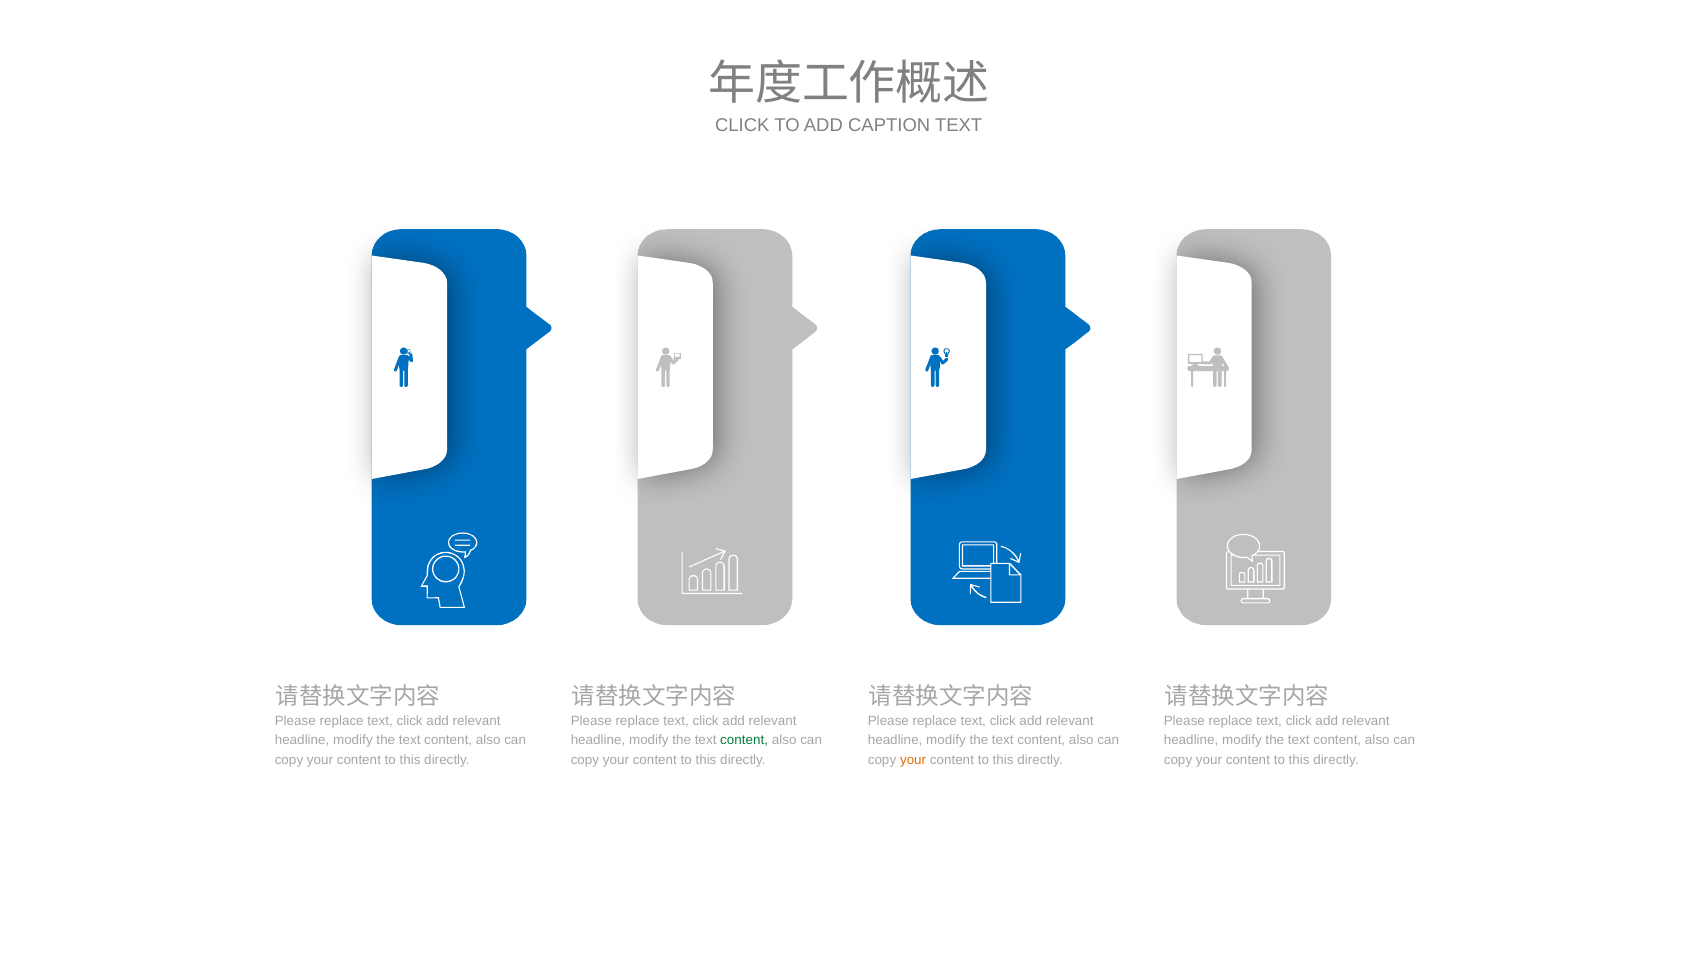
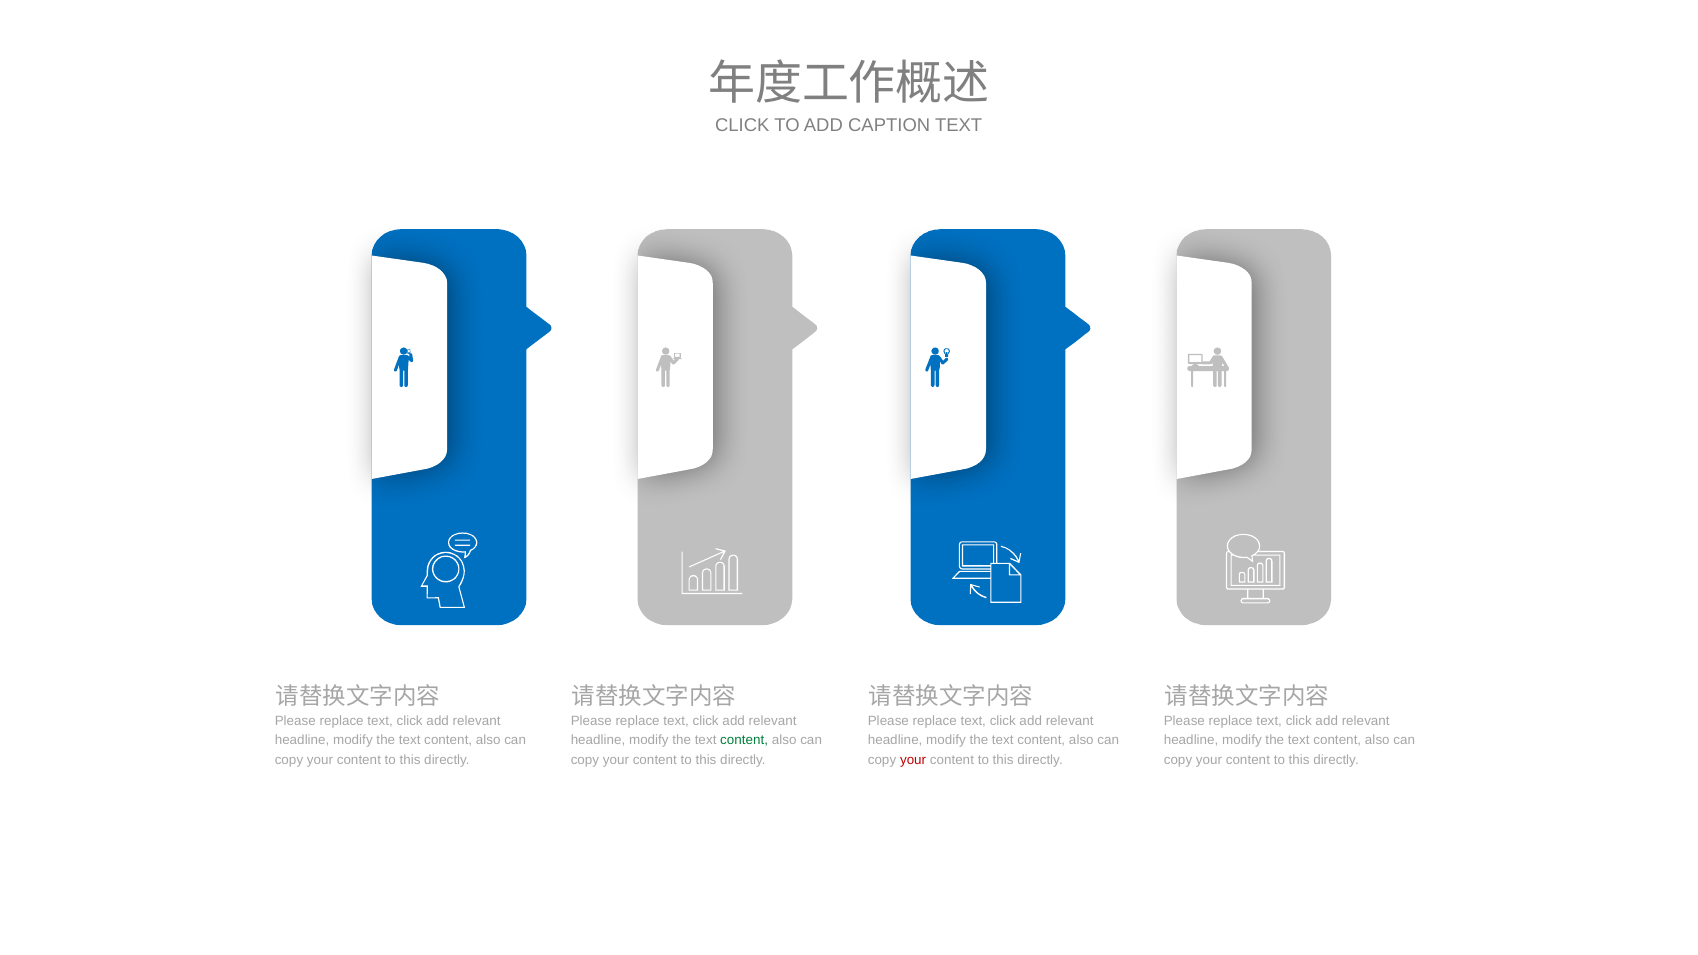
your at (913, 760) colour: orange -> red
